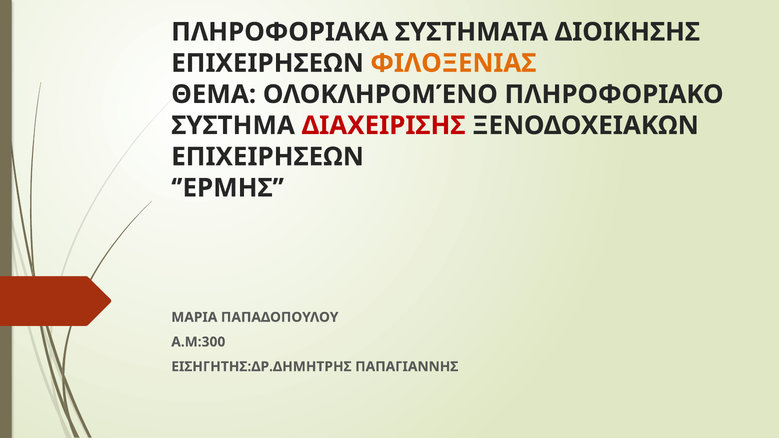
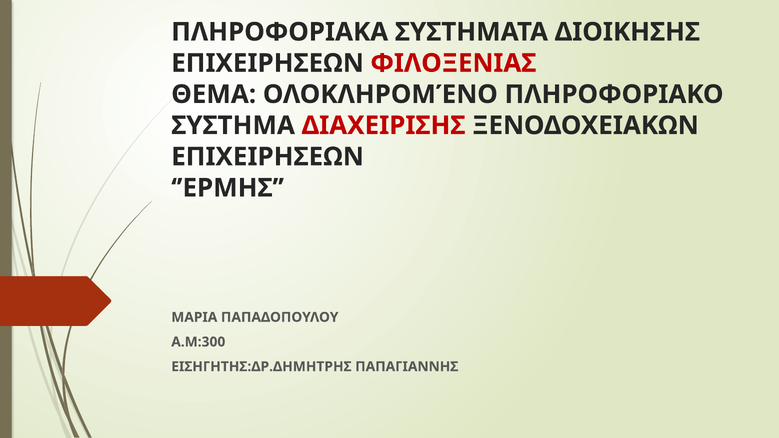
ΦΙΛΟΞΕΝΙΑΣ colour: orange -> red
